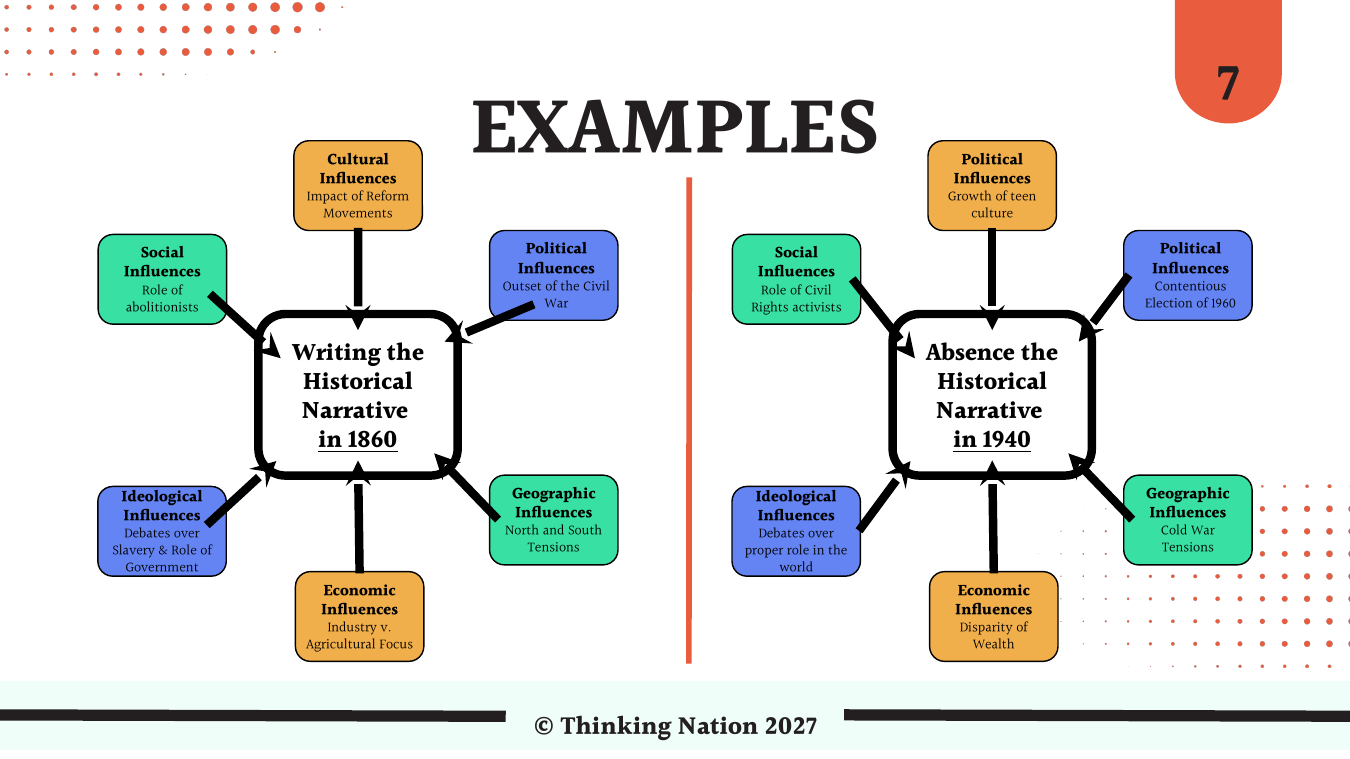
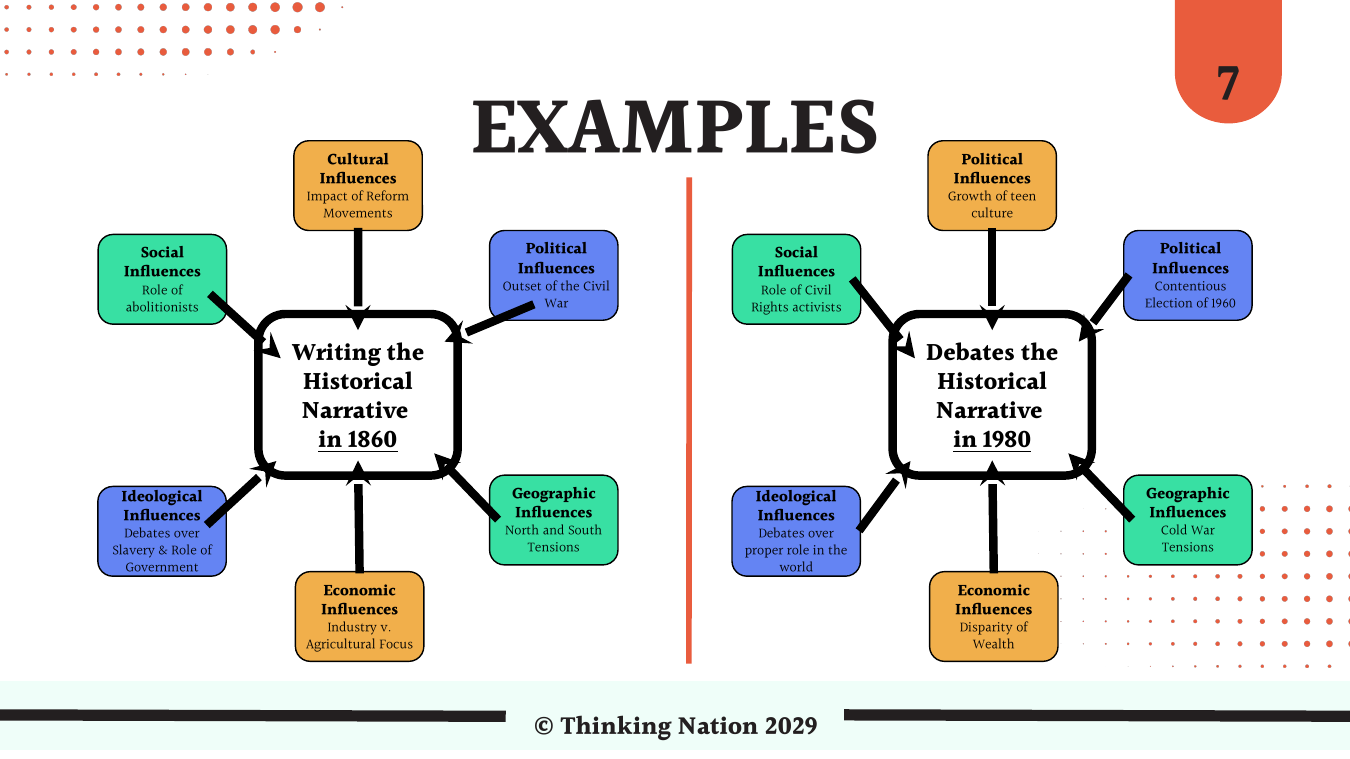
Absence at (970, 353): Absence -> Debates
1940: 1940 -> 1980
2027: 2027 -> 2029
